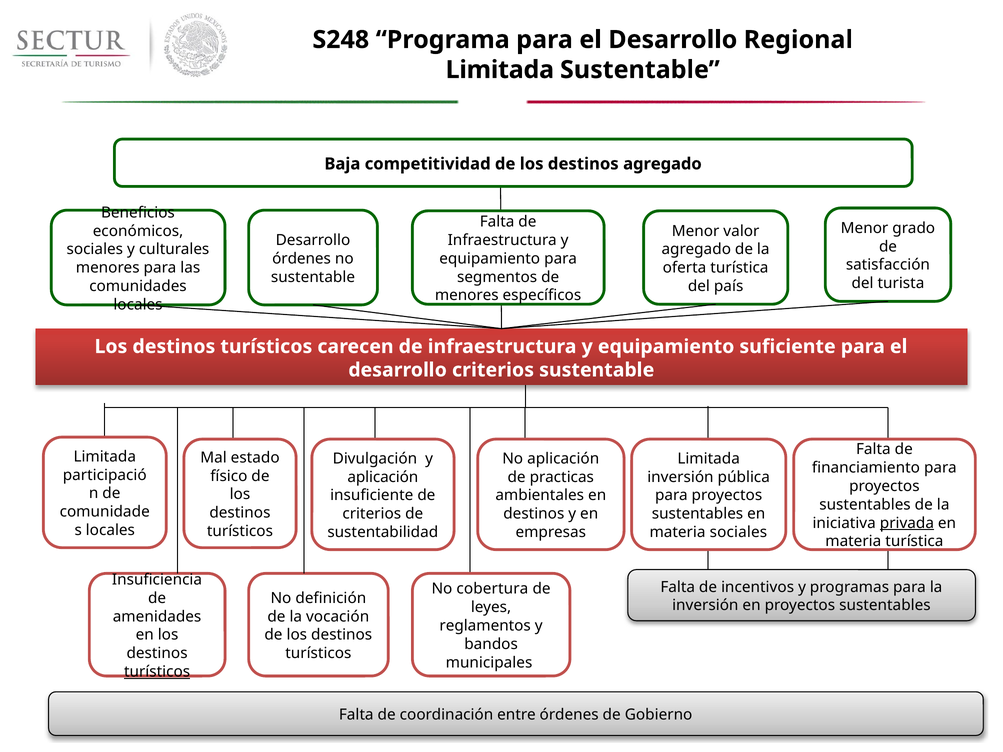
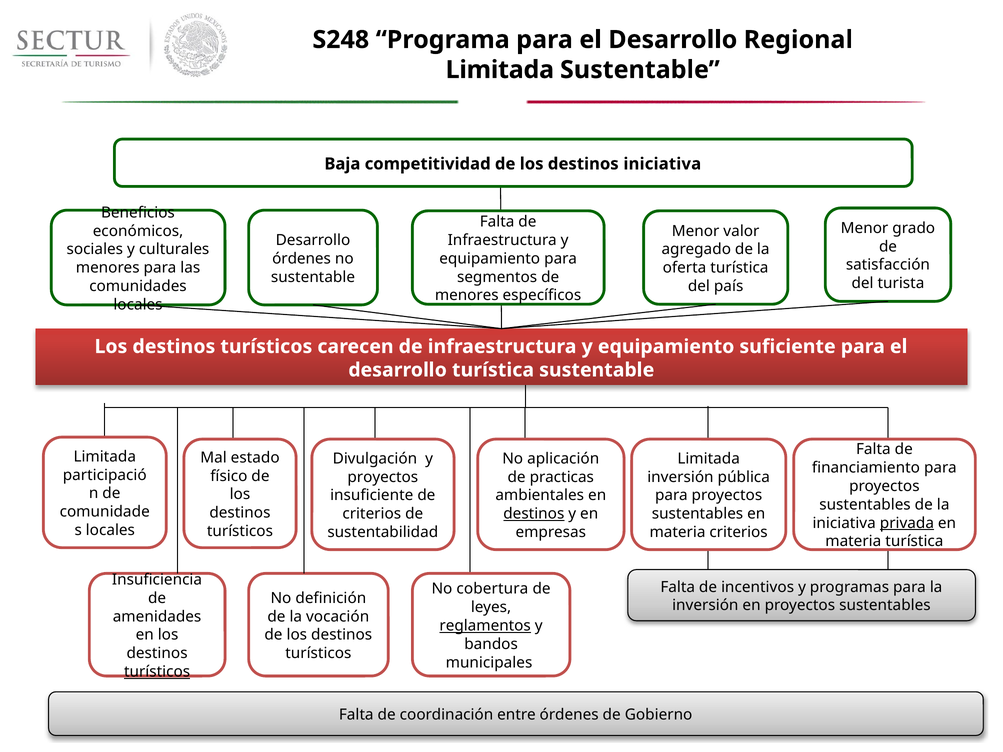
destinos agregado: agregado -> iniciativa
desarrollo criterios: criterios -> turística
aplicación at (383, 477): aplicación -> proyectos
destinos at (534, 514) underline: none -> present
materia sociales: sociales -> criterios
reglamentos underline: none -> present
